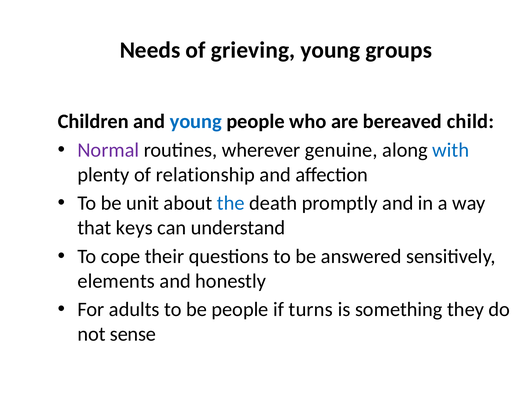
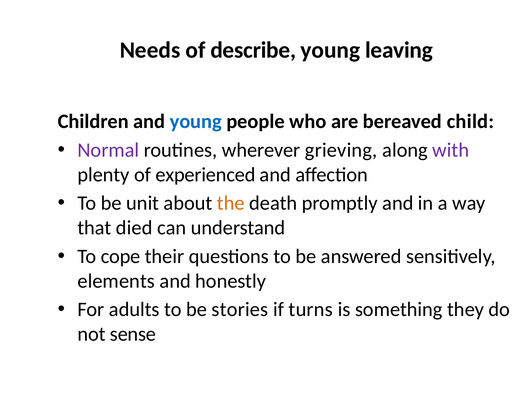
grieving: grieving -> describe
groups: groups -> leaving
genuine: genuine -> grieving
with colour: blue -> purple
relationship: relationship -> experienced
the colour: blue -> orange
keys: keys -> died
be people: people -> stories
